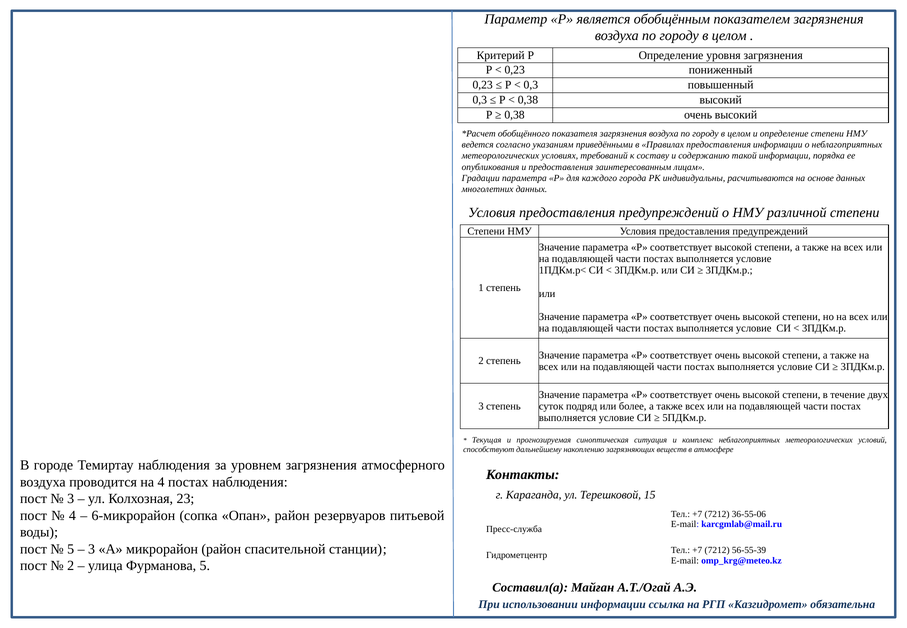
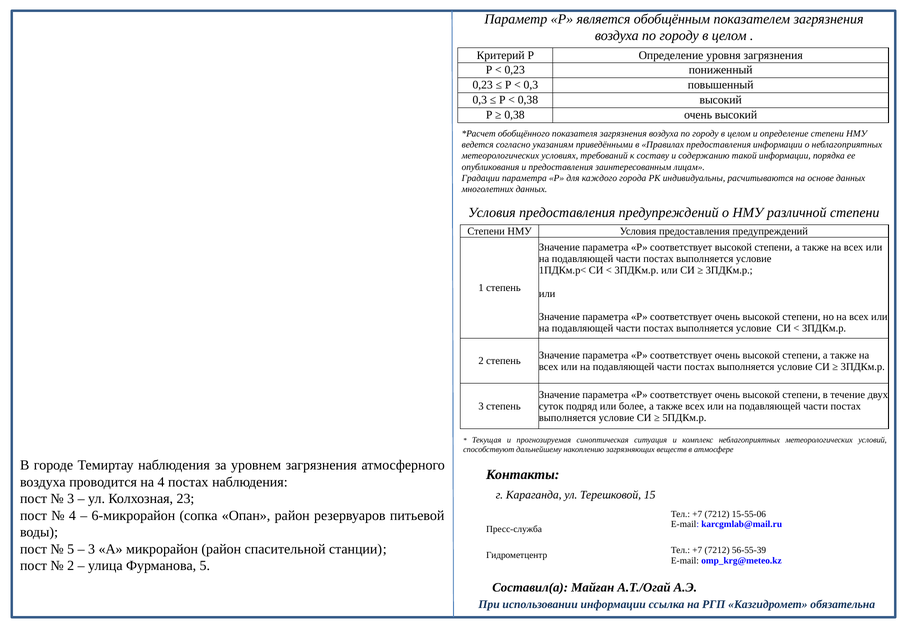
36-55-06: 36-55-06 -> 15-55-06
